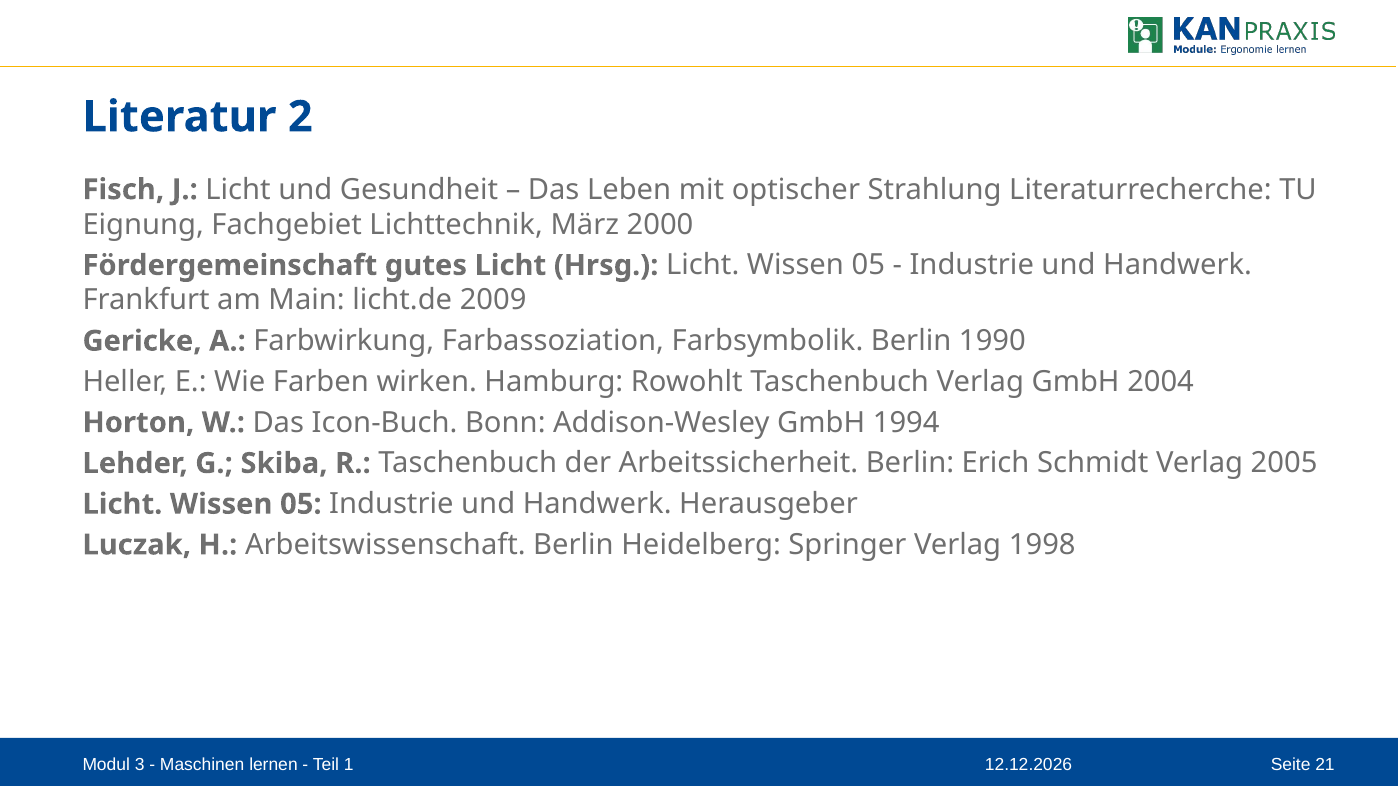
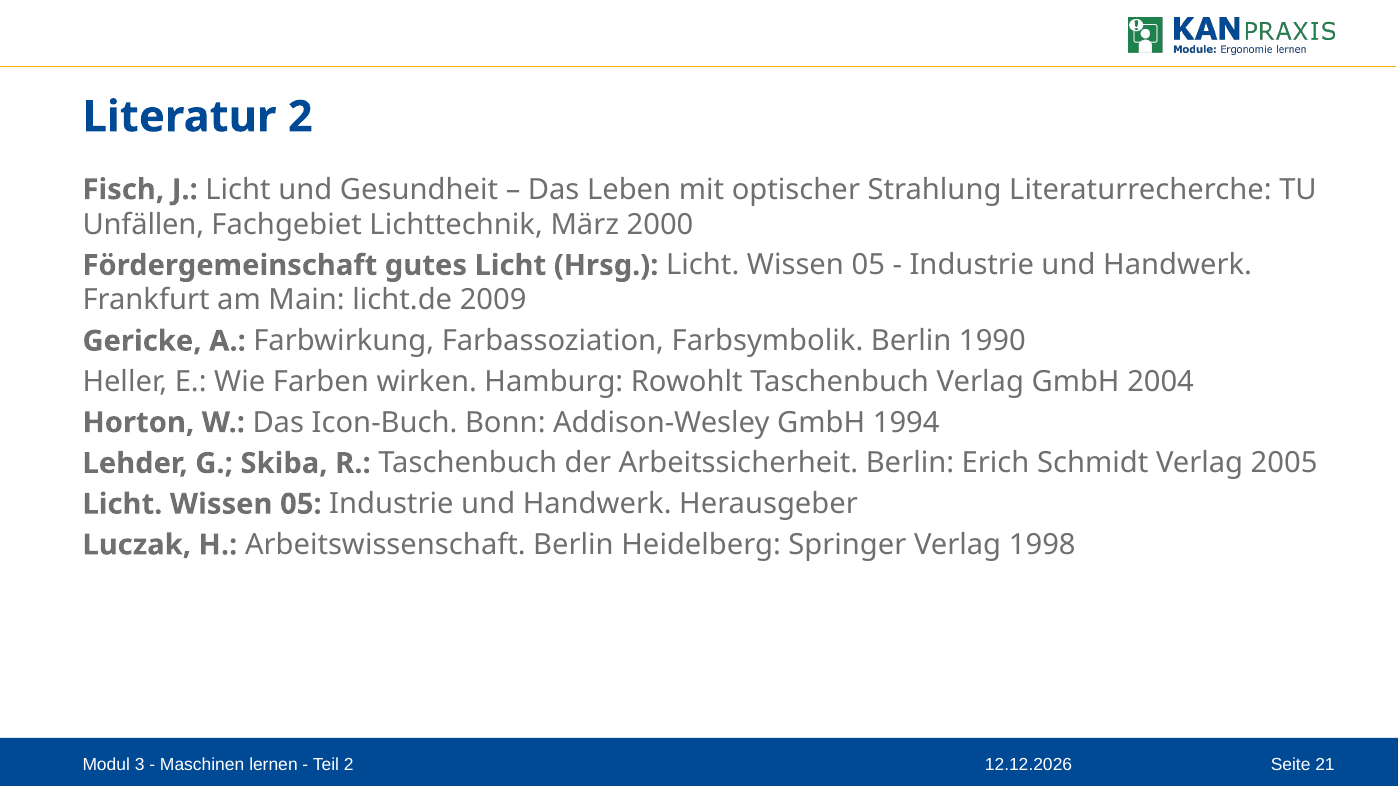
Eignung: Eignung -> Unfällen
Teil 1: 1 -> 2
